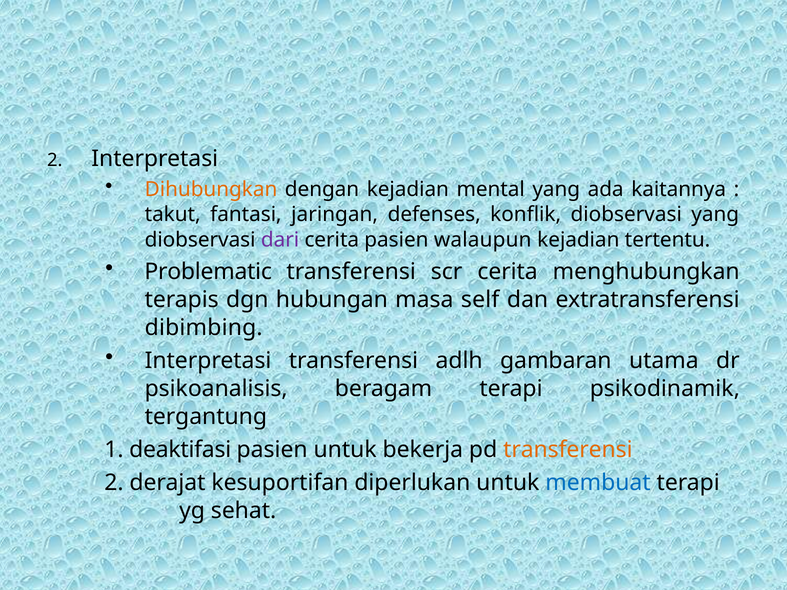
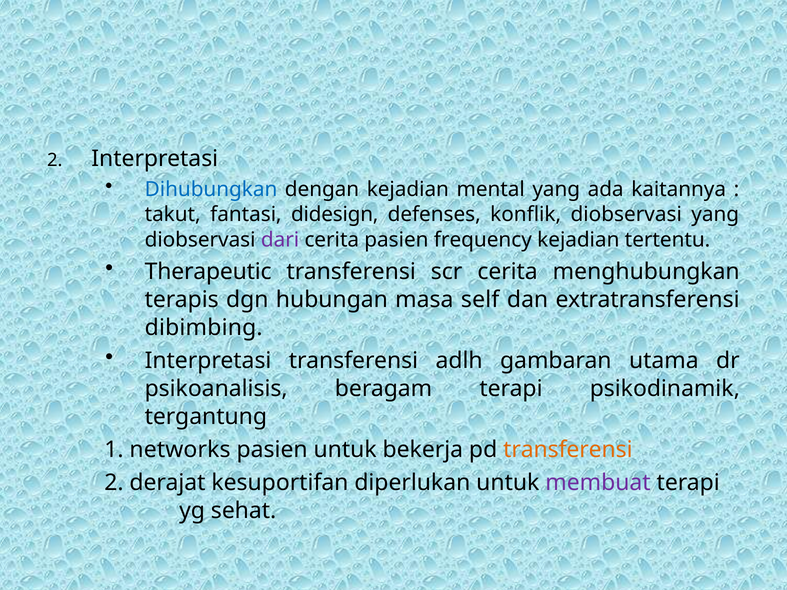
Dihubungkan colour: orange -> blue
jaringan: jaringan -> didesign
walaupun: walaupun -> frequency
Problematic: Problematic -> Therapeutic
deaktifasi: deaktifasi -> networks
membuat colour: blue -> purple
